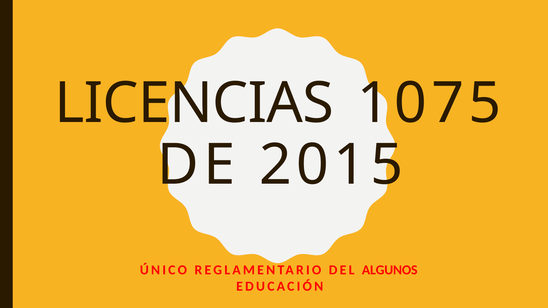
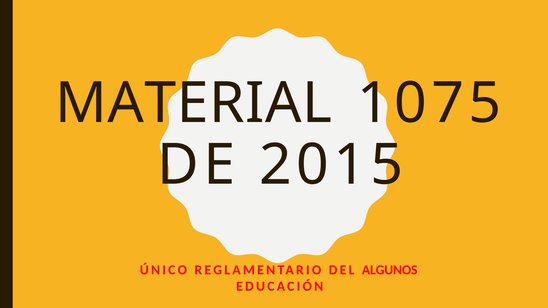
LICENCIAS: LICENCIAS -> MATERIAL
